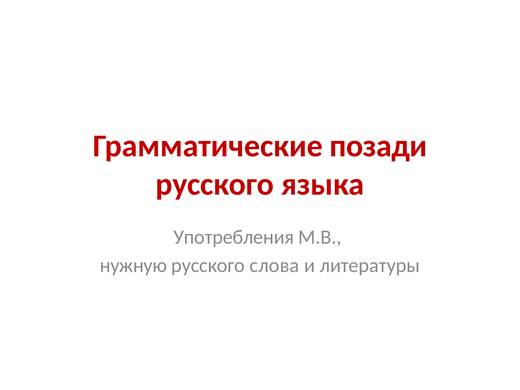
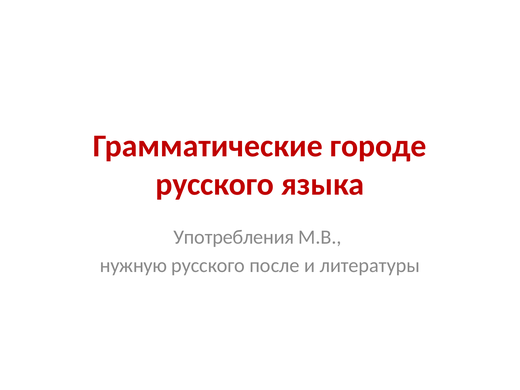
позади: позади -> городе
слова: слова -> после
